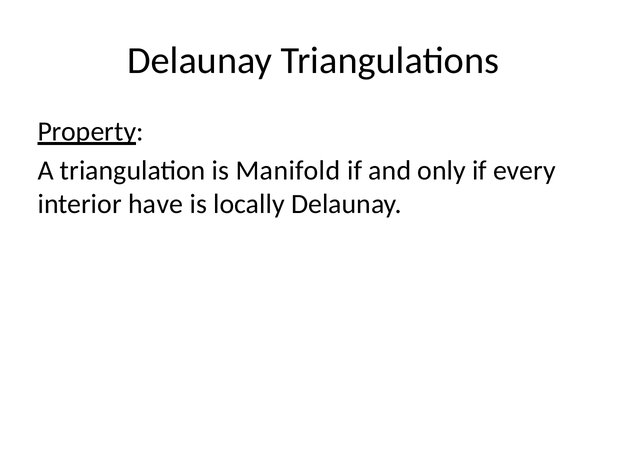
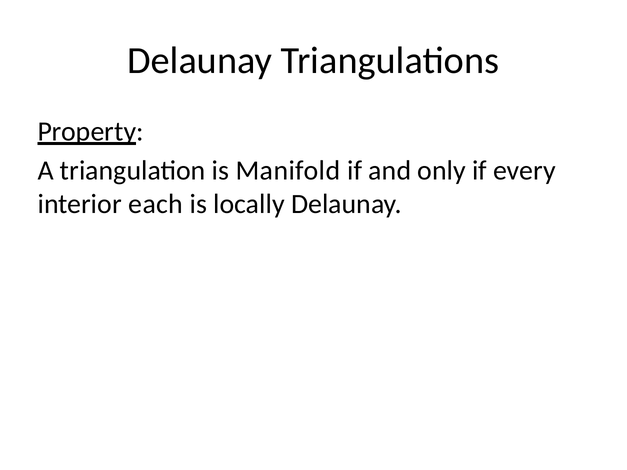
have: have -> each
